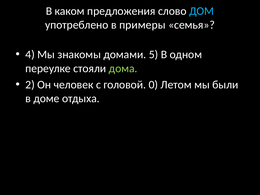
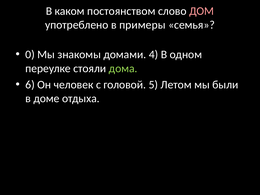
предложения: предложения -> постоянством
ДОМ colour: light blue -> pink
4: 4 -> 0
5: 5 -> 4
2: 2 -> 6
0: 0 -> 5
